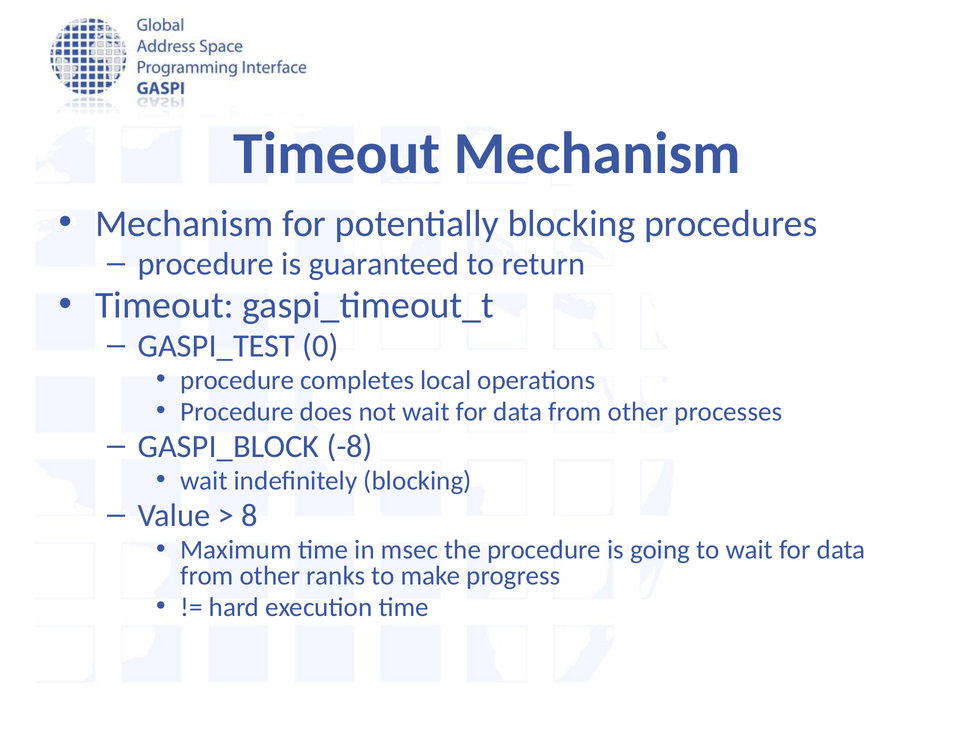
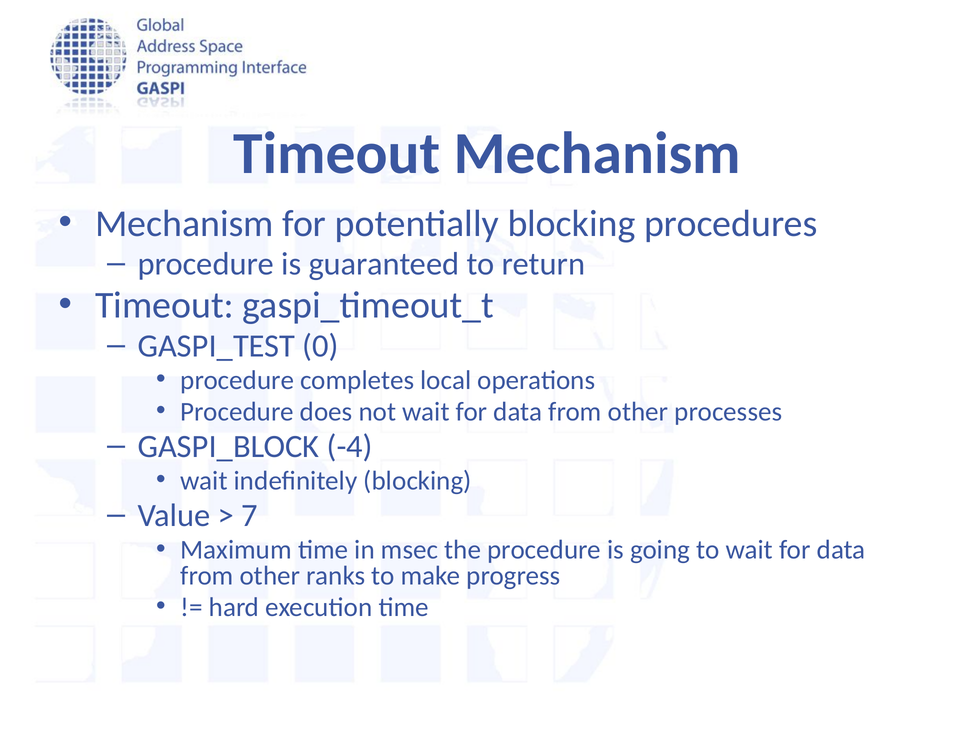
-8: -8 -> -4
8: 8 -> 7
